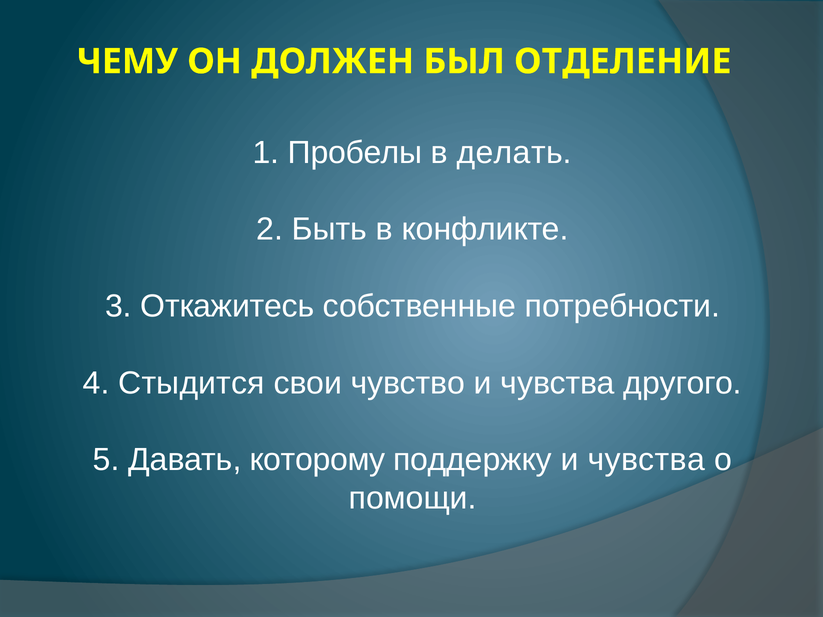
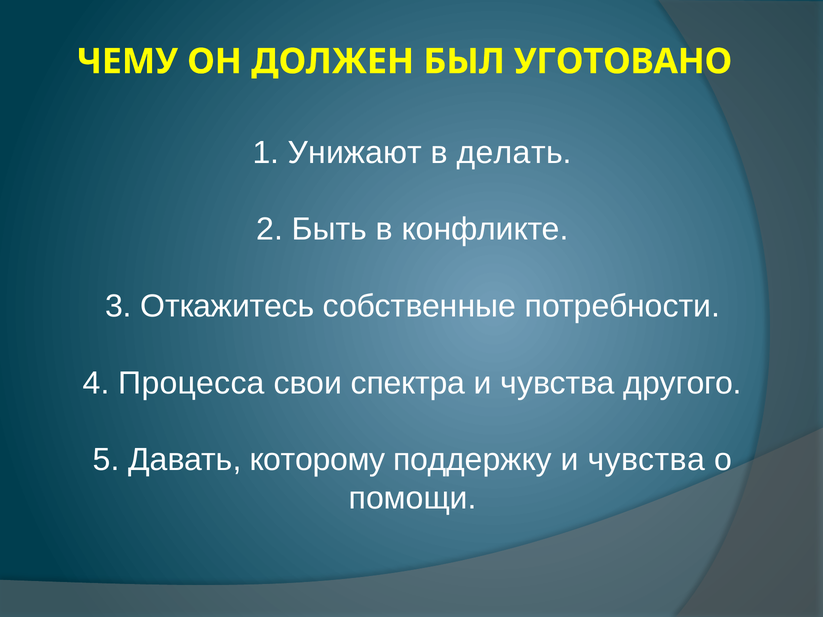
ОТДЕЛЕНИЕ: ОТДЕЛЕНИЕ -> УГОТОВАНО
Пробелы: Пробелы -> Унижают
Стыдится: Стыдится -> Процесса
чувство: чувство -> спектра
